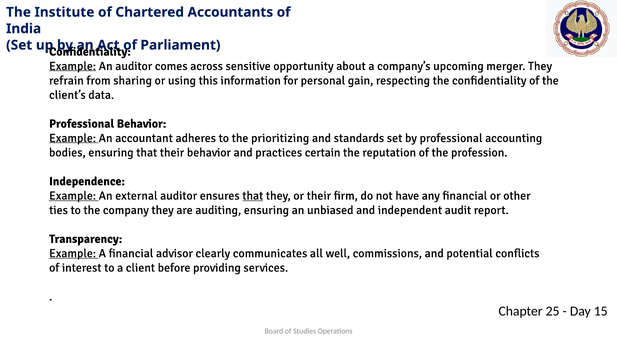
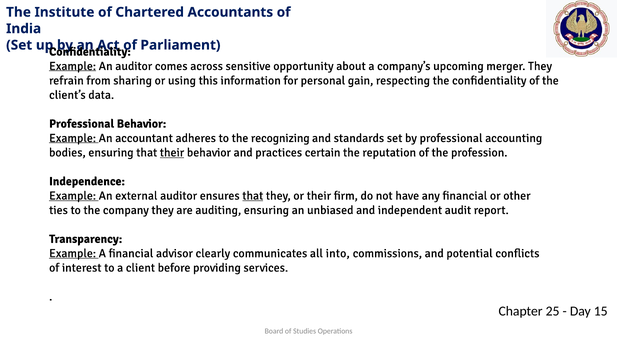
prioritizing: prioritizing -> recognizing
their at (172, 153) underline: none -> present
well: well -> into
